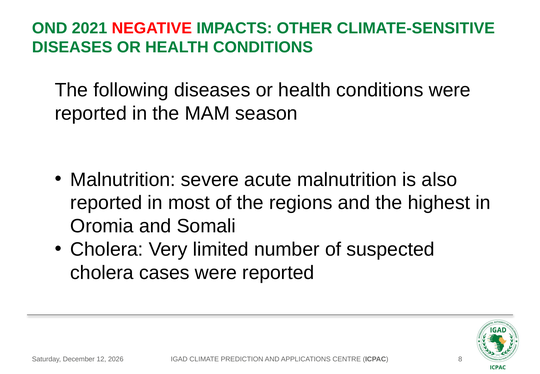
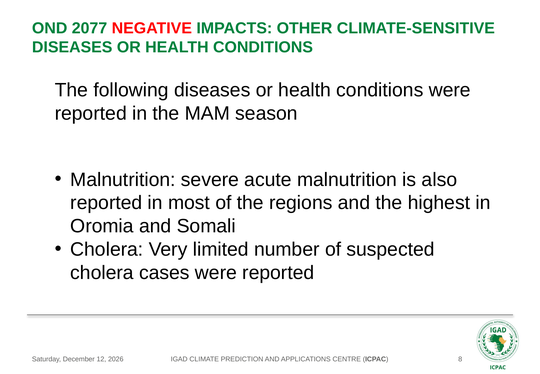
2021: 2021 -> 2077
